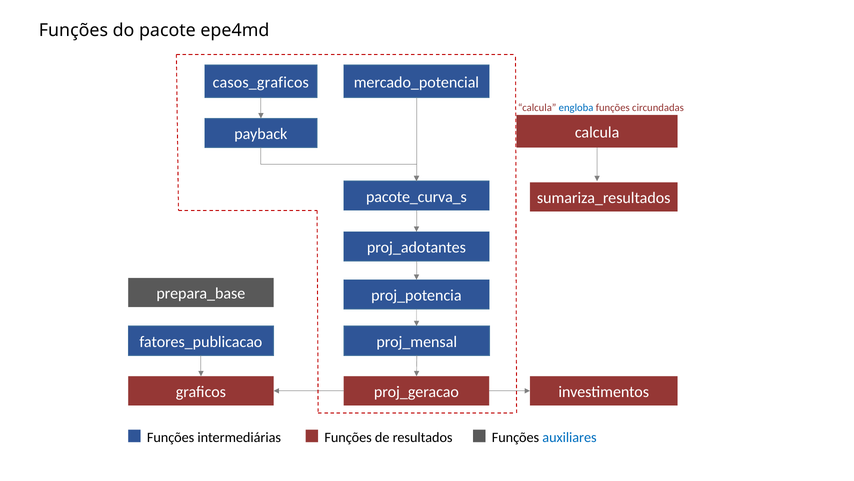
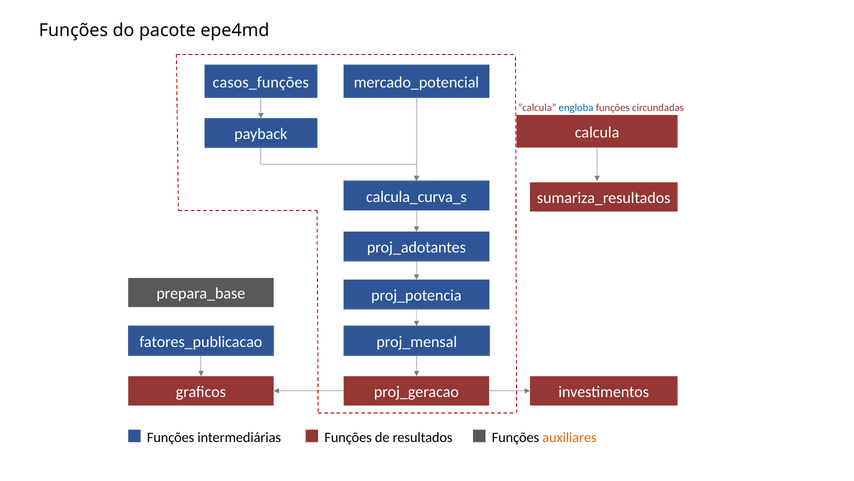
casos_graficos: casos_graficos -> casos_funções
pacote_curva_s: pacote_curva_s -> calcula_curva_s
auxiliares colour: blue -> orange
